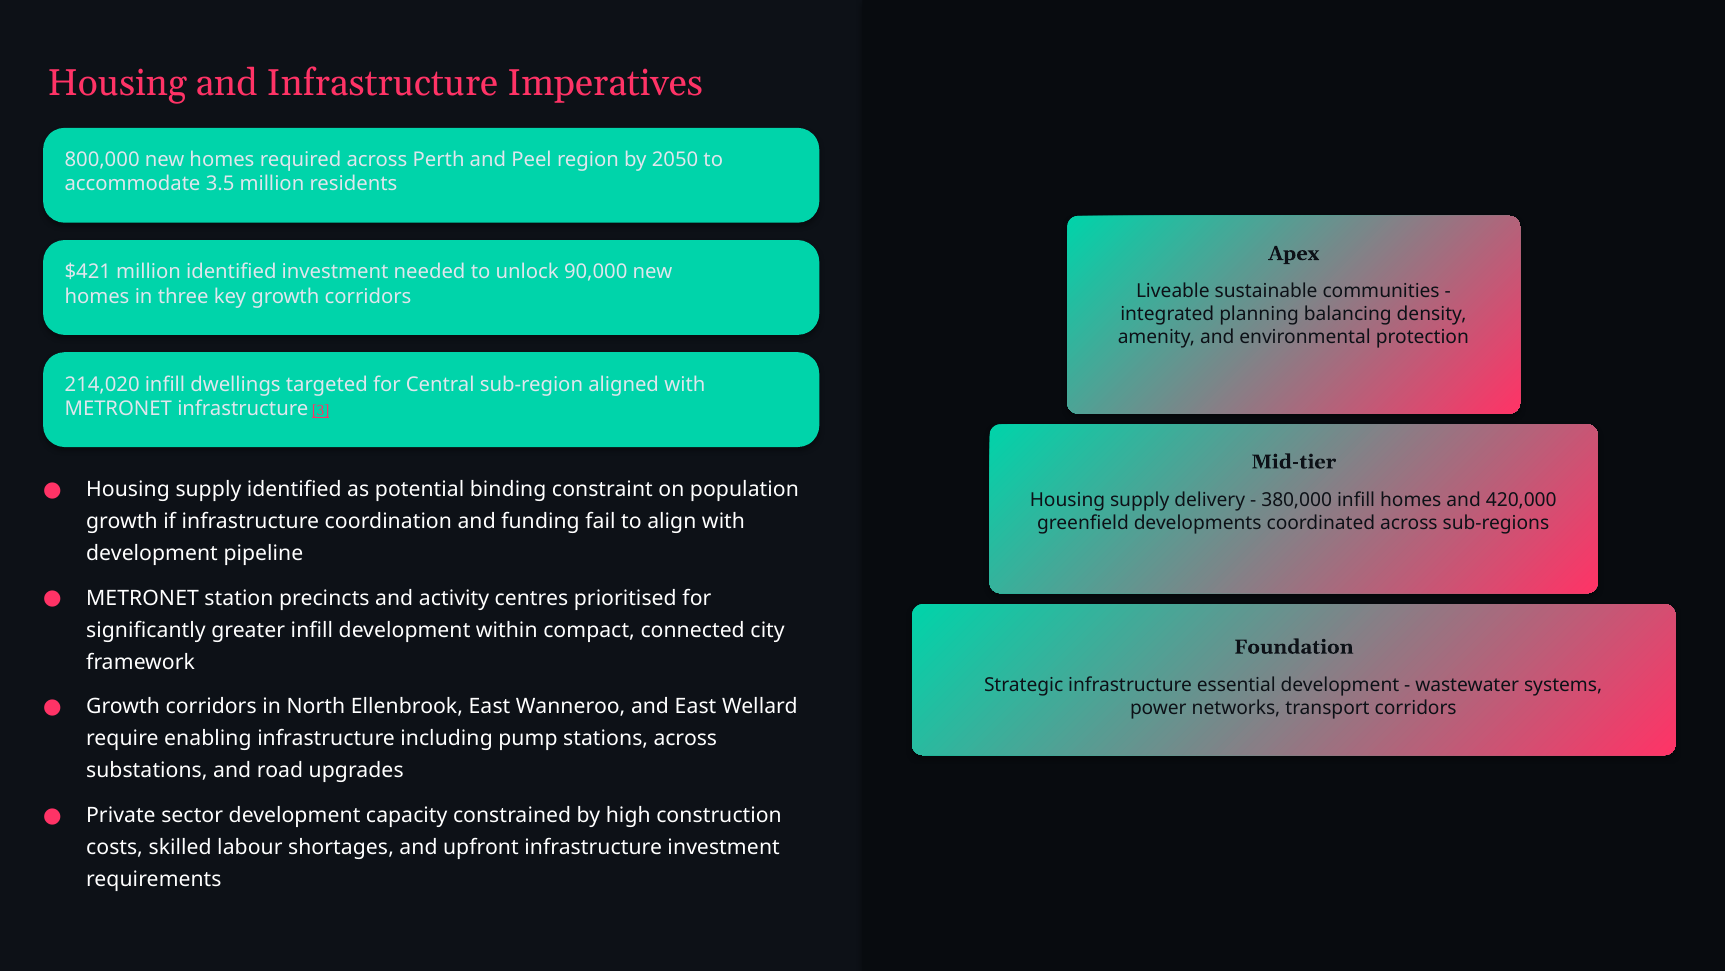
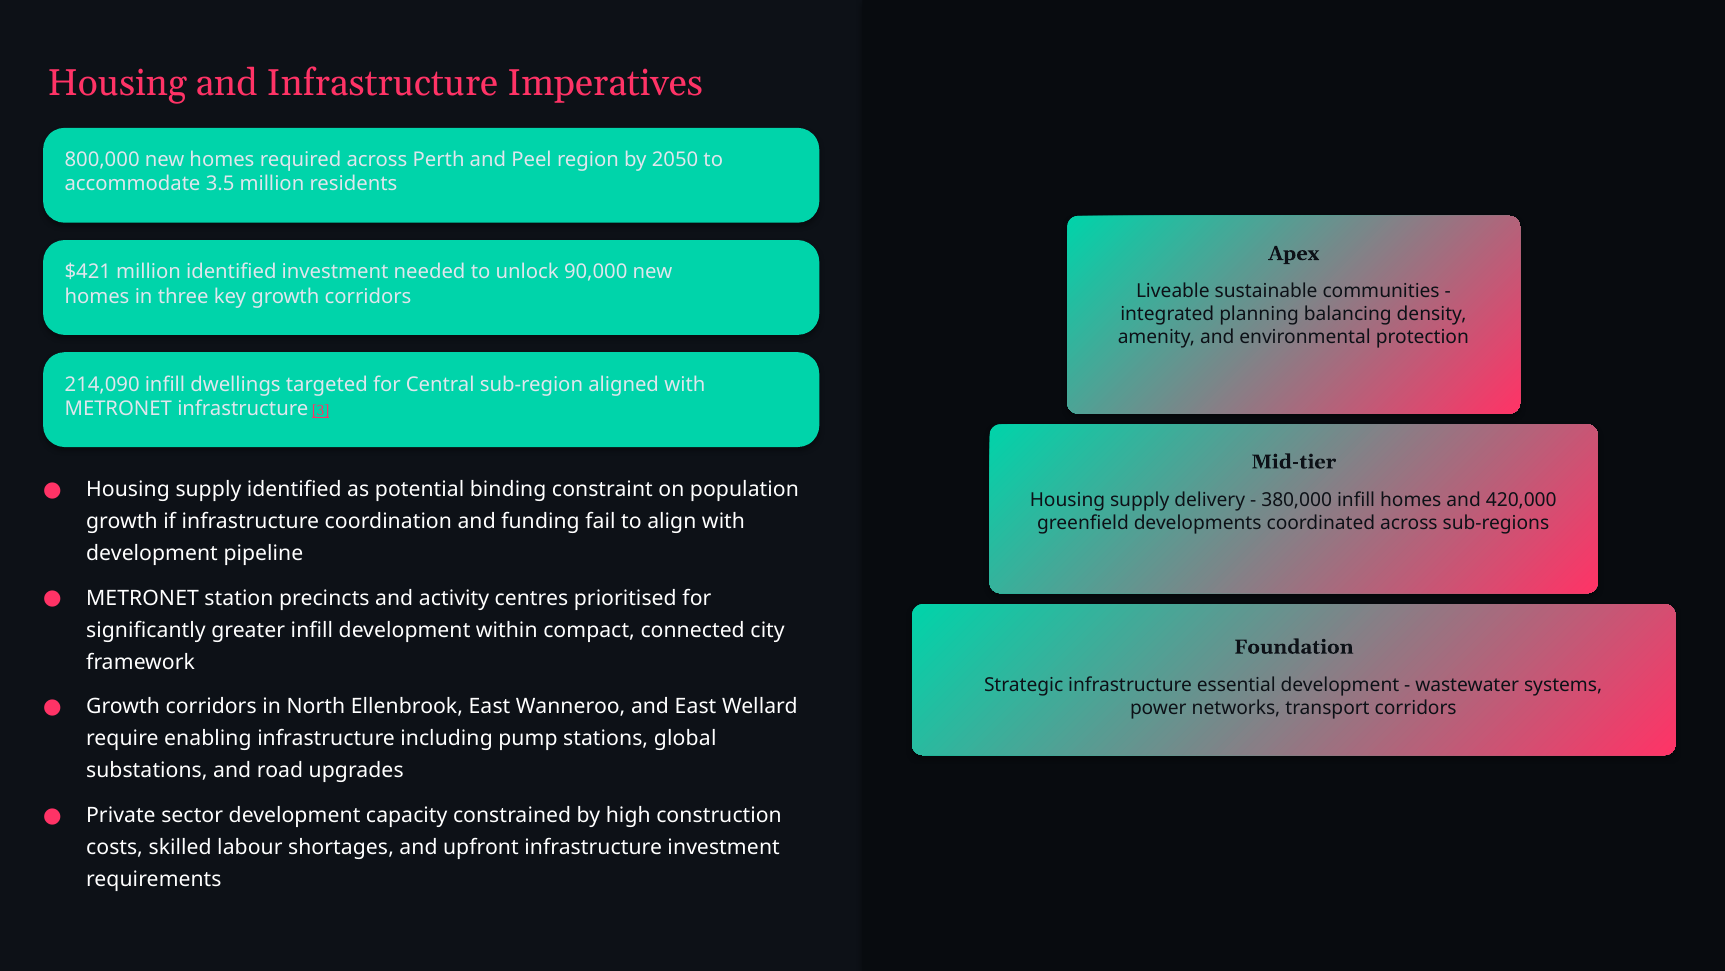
214,020: 214,020 -> 214,090
stations across: across -> global
